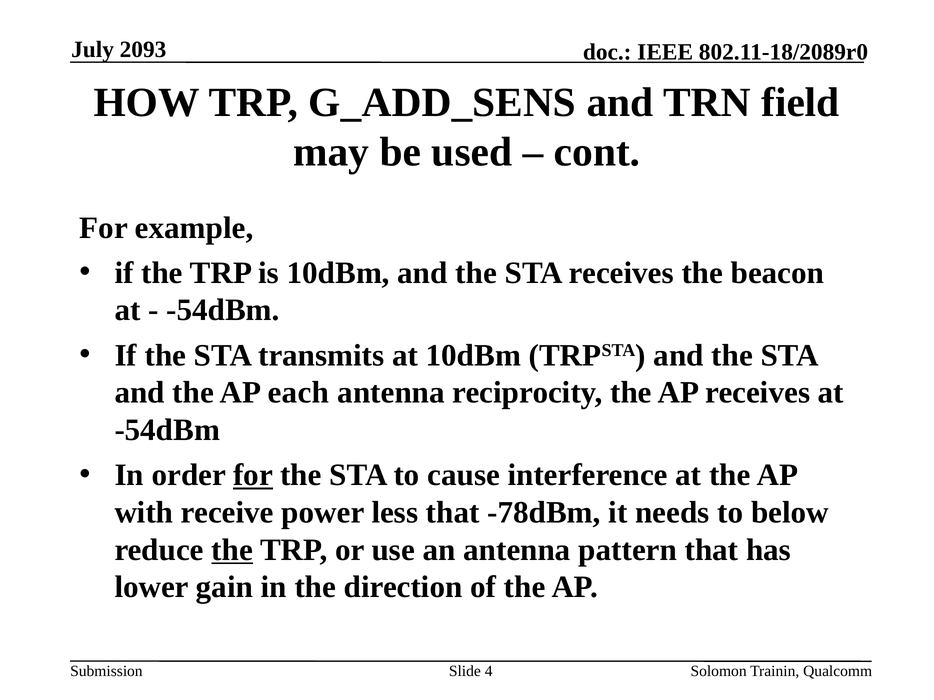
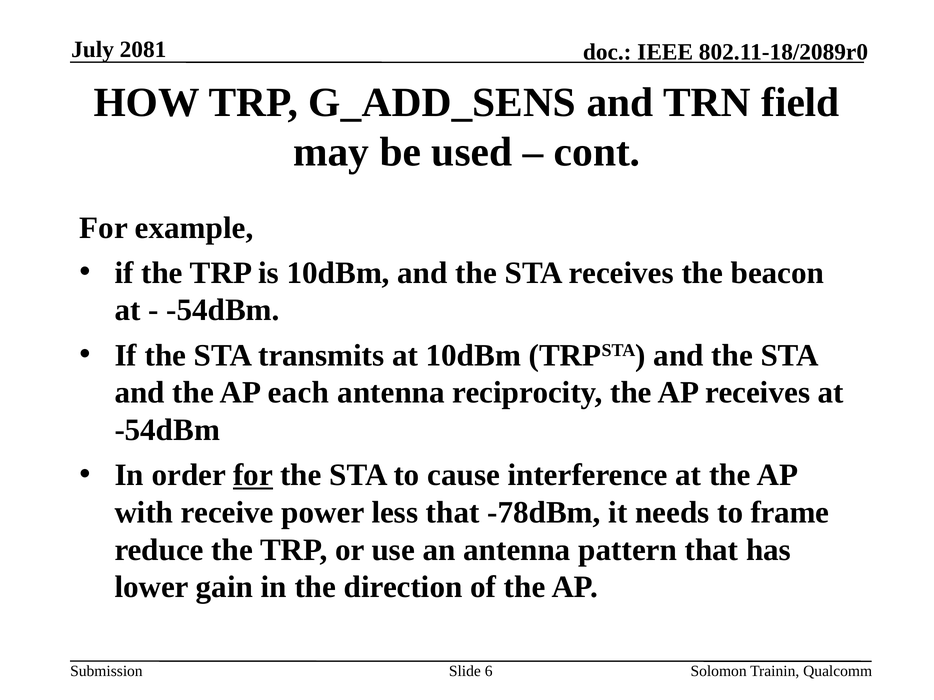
2093: 2093 -> 2081
below: below -> frame
the at (232, 550) underline: present -> none
4: 4 -> 6
